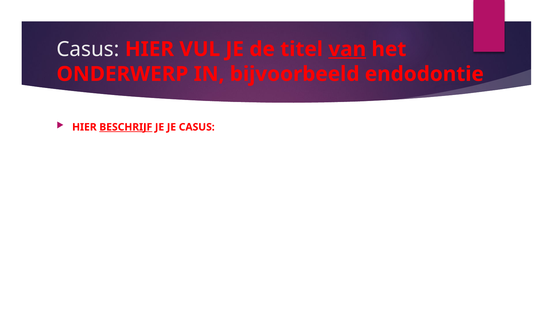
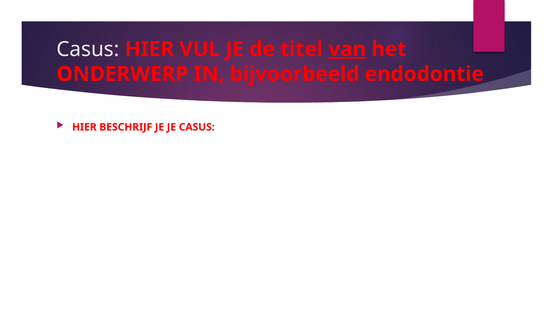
BESCHRIJF underline: present -> none
